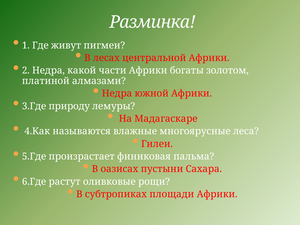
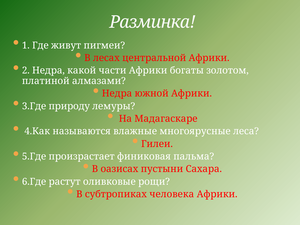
площади: площади -> человека
